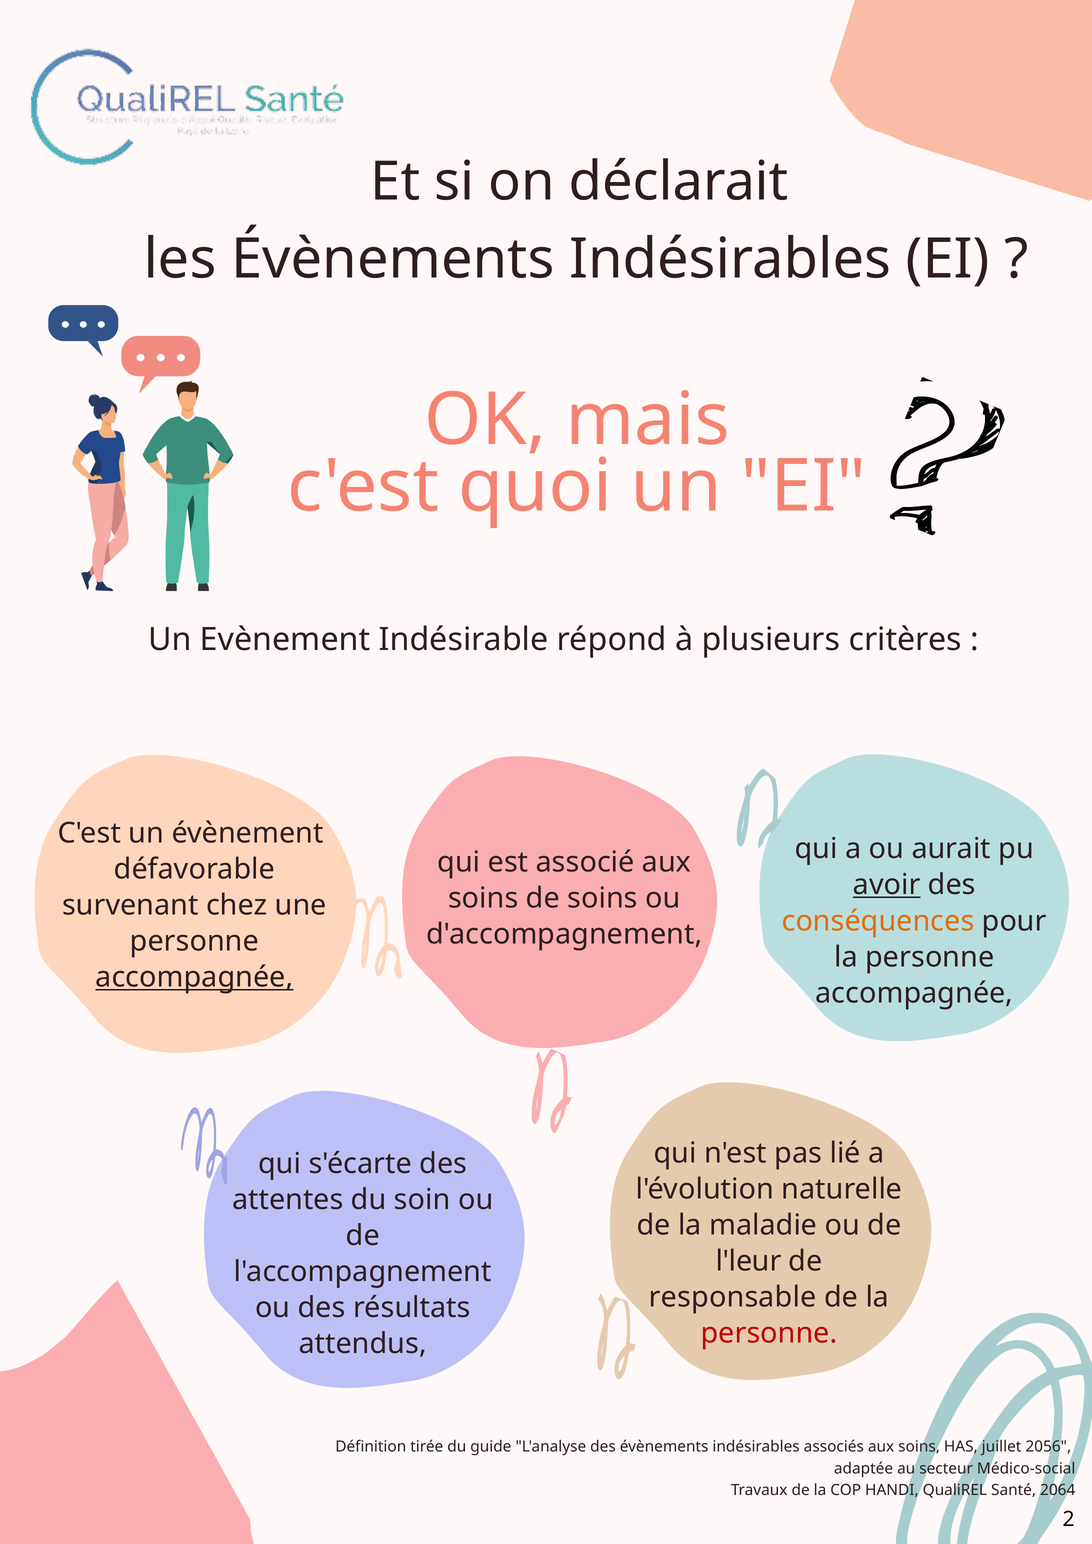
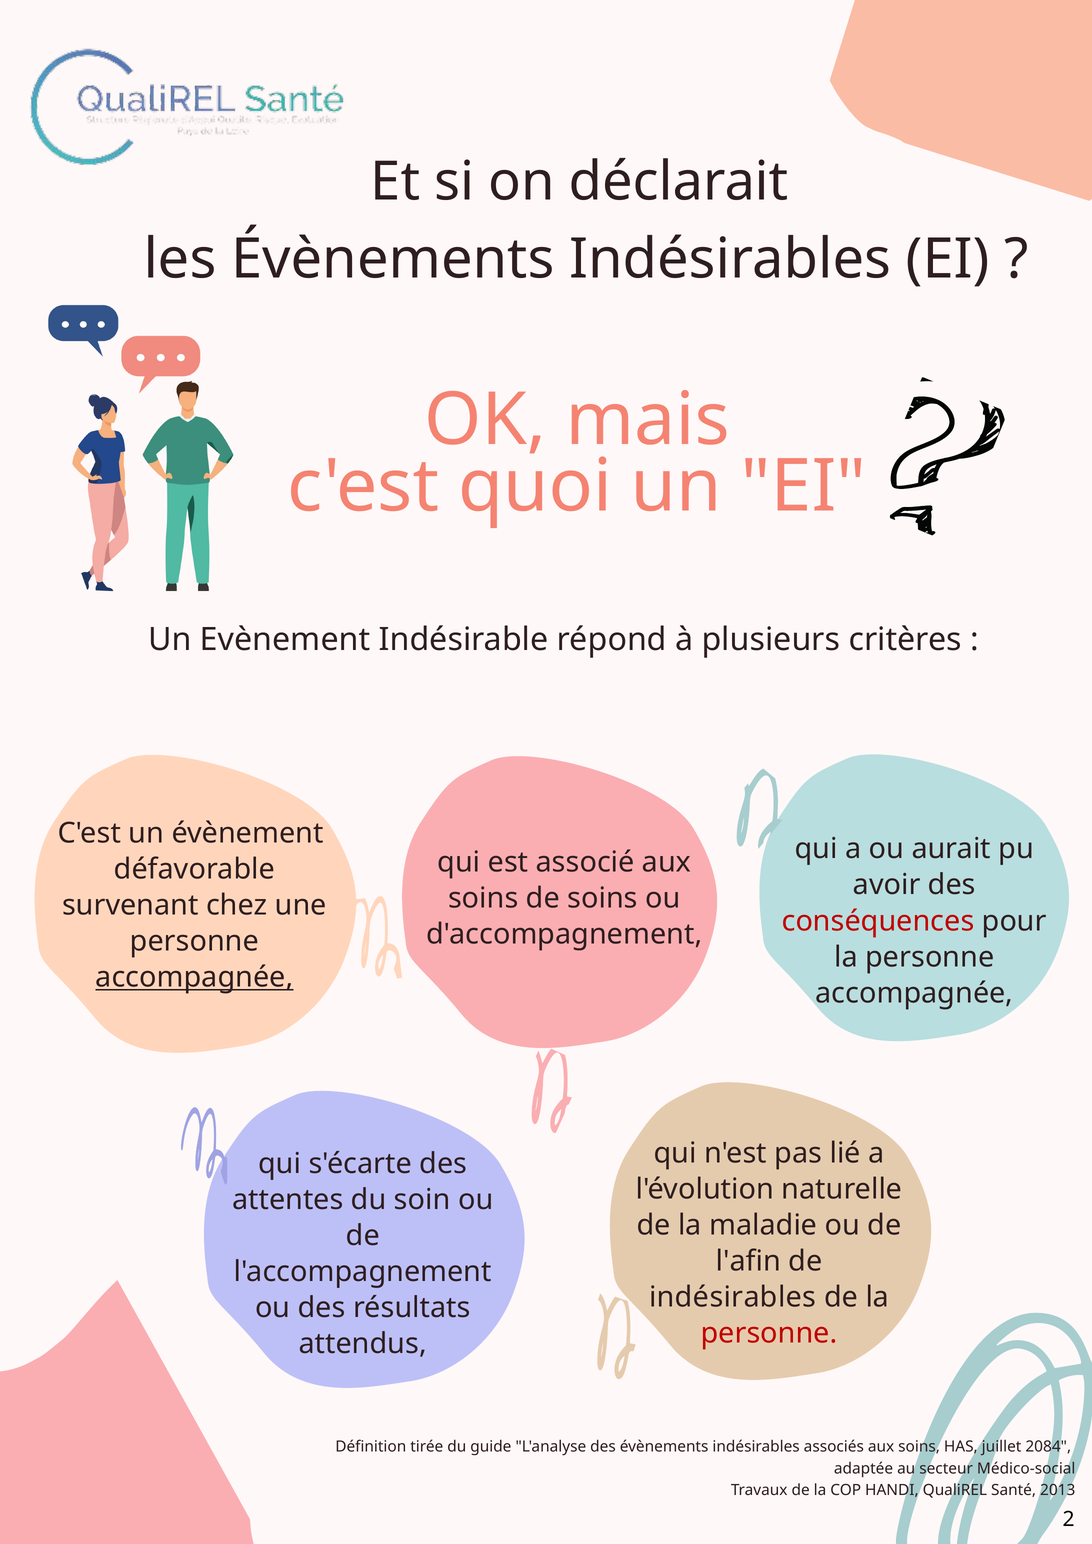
avoir underline: present -> none
conséquences colour: orange -> red
l'leur: l'leur -> l'afin
responsable at (733, 1298): responsable -> indésirables
2056: 2056 -> 2084
2064: 2064 -> 2013
